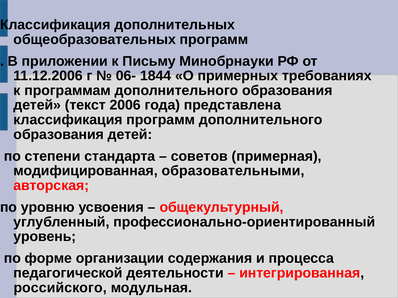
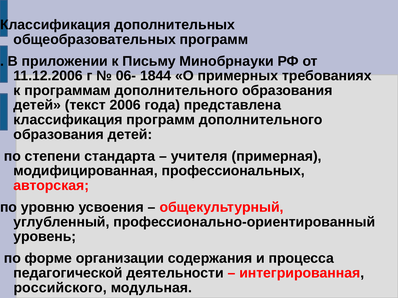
советов: советов -> учителя
образовательными: образовательными -> профессиональных
